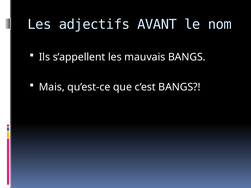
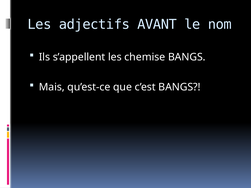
mauvais: mauvais -> chemise
